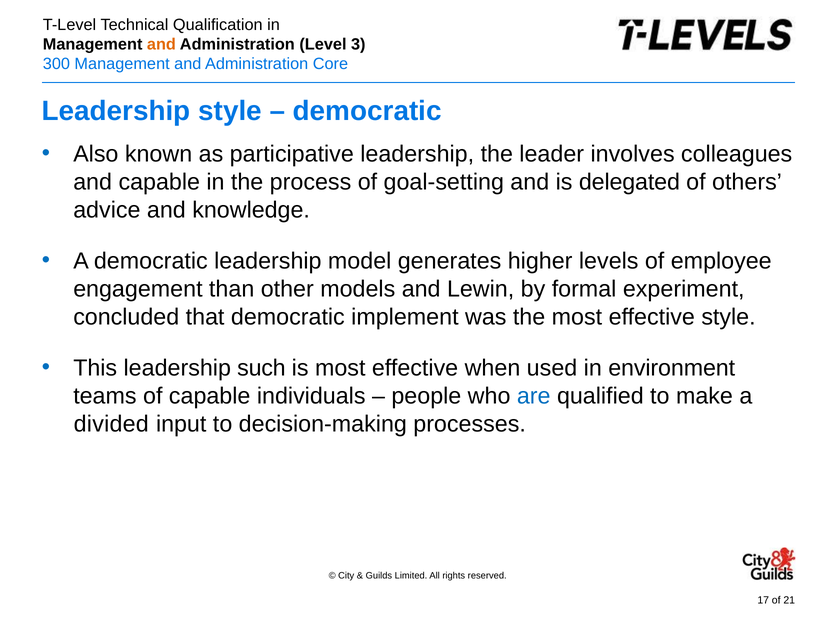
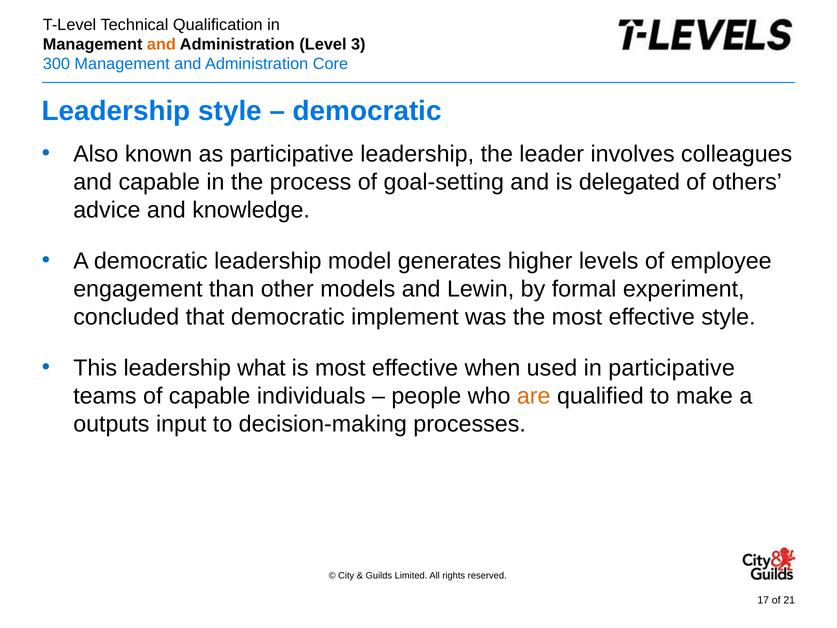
such: such -> what
in environment: environment -> participative
are colour: blue -> orange
divided: divided -> outputs
